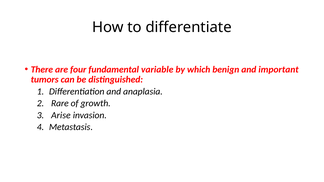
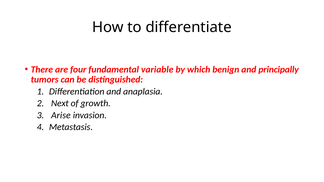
important: important -> principally
Rare: Rare -> Next
